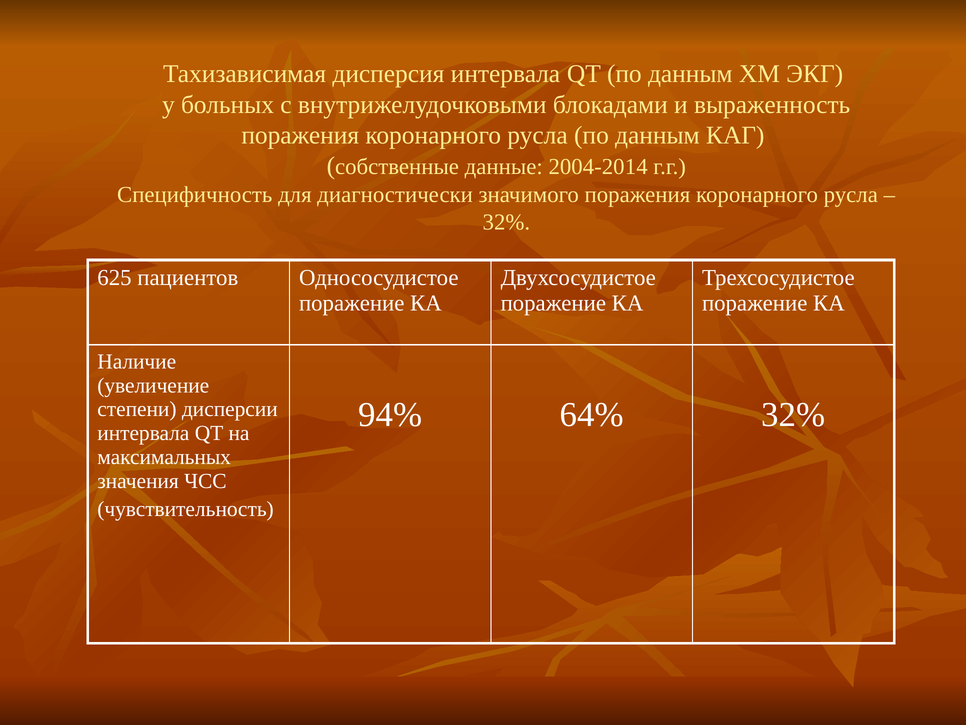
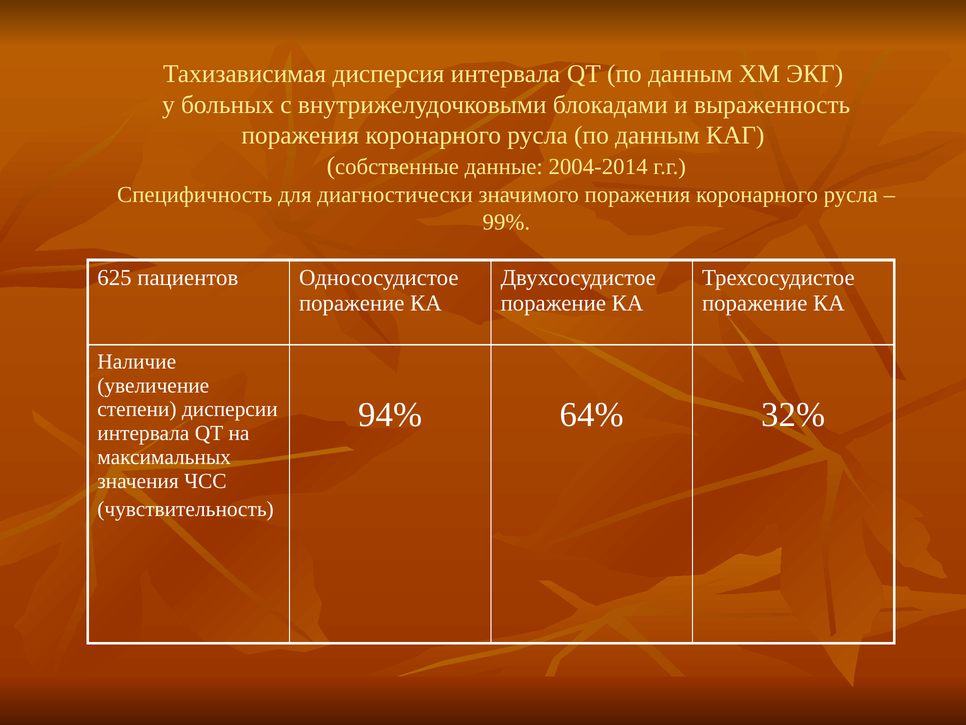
32% at (506, 222): 32% -> 99%
